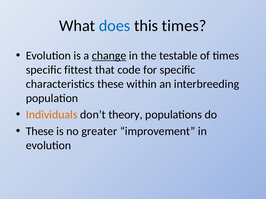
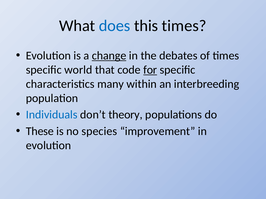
testable: testable -> debates
fittest: fittest -> world
for underline: none -> present
characteristics these: these -> many
Individuals colour: orange -> blue
greater: greater -> species
